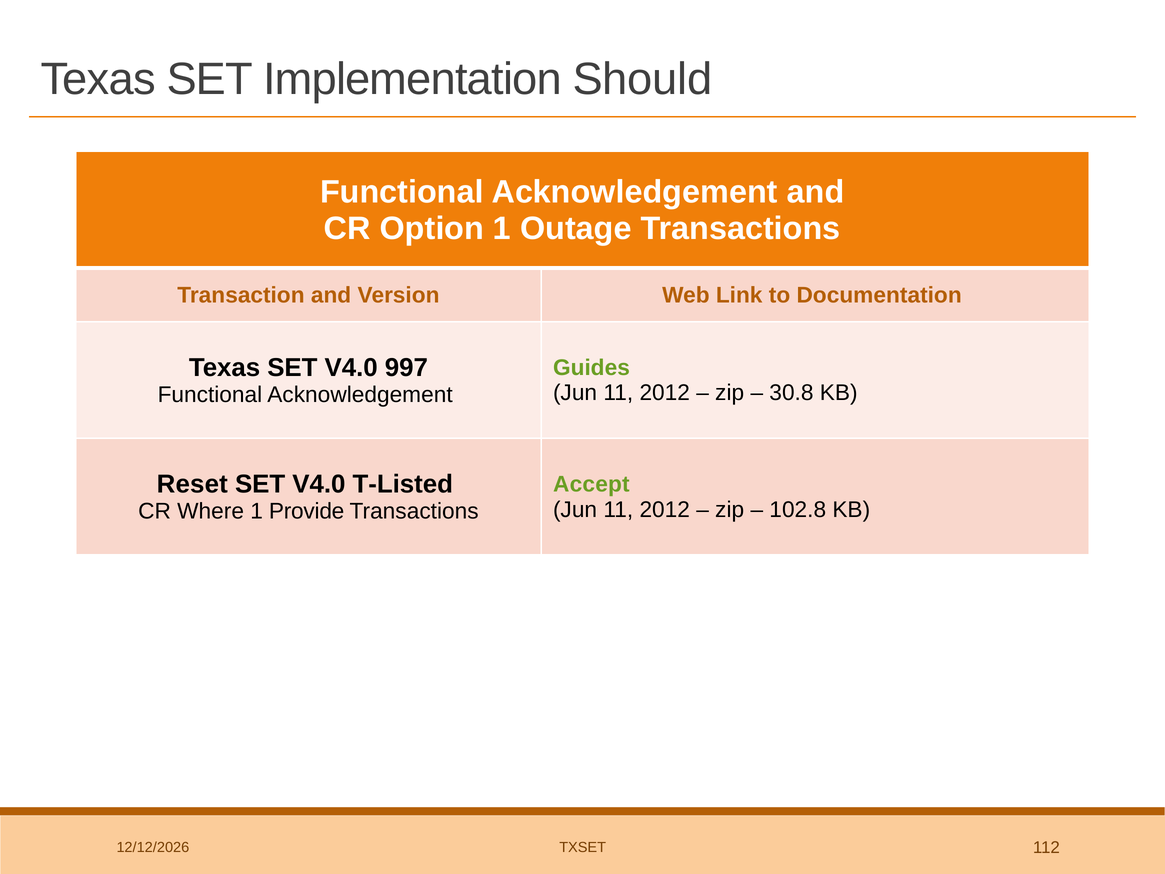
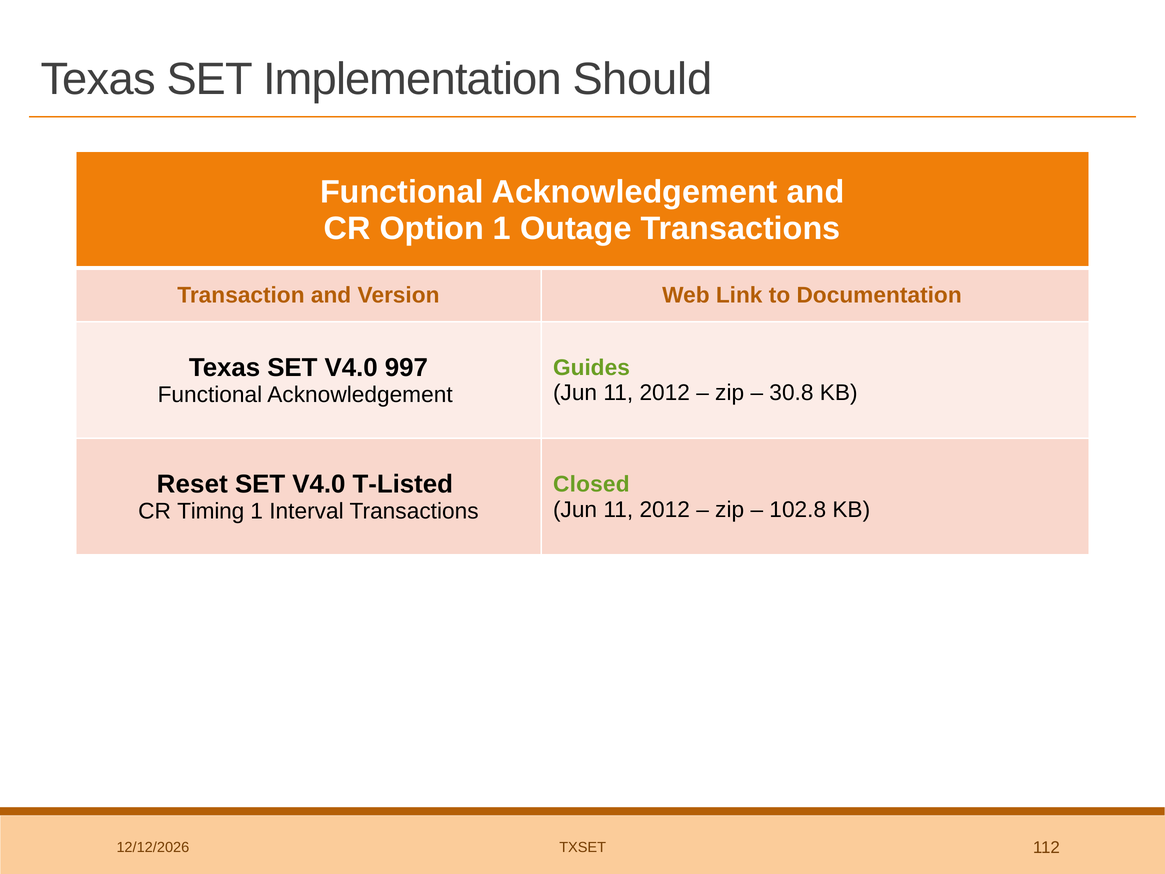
Accept: Accept -> Closed
Where: Where -> Timing
Provide: Provide -> Interval
